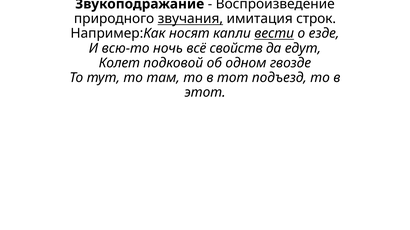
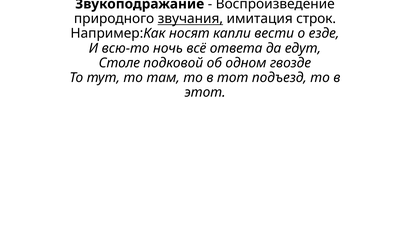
вести underline: present -> none
свойств: свойств -> ответа
Колет: Колет -> Столе
